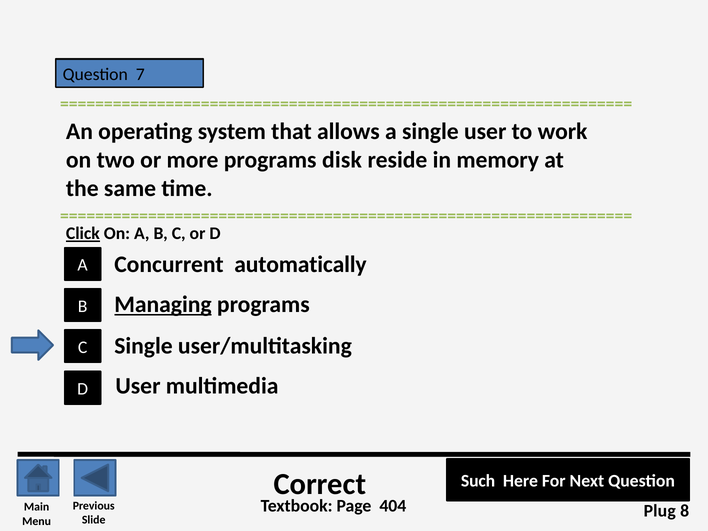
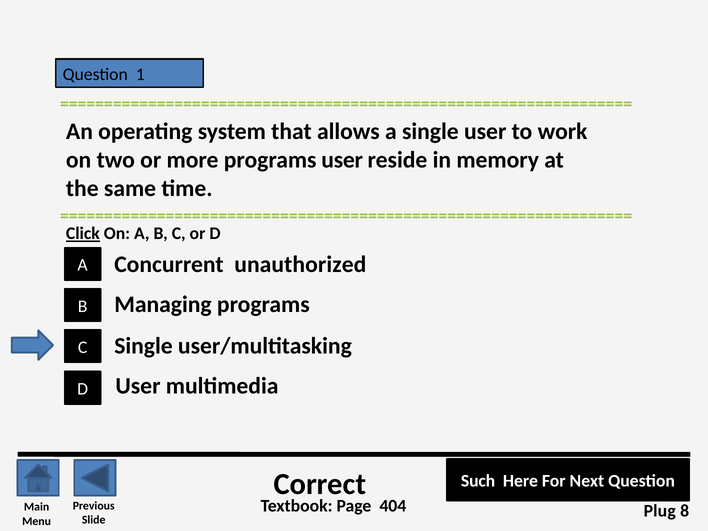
7: 7 -> 1
programs disk: disk -> user
automatically: automatically -> unauthorized
Managing underline: present -> none
